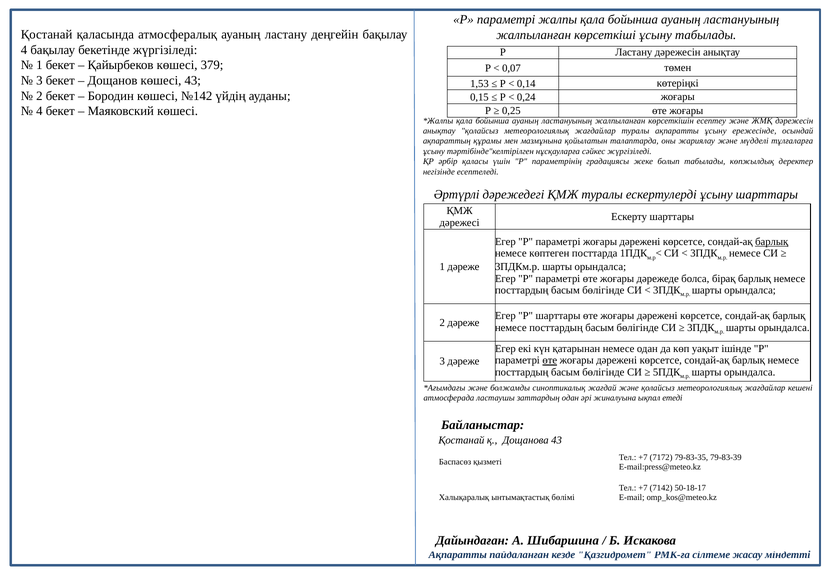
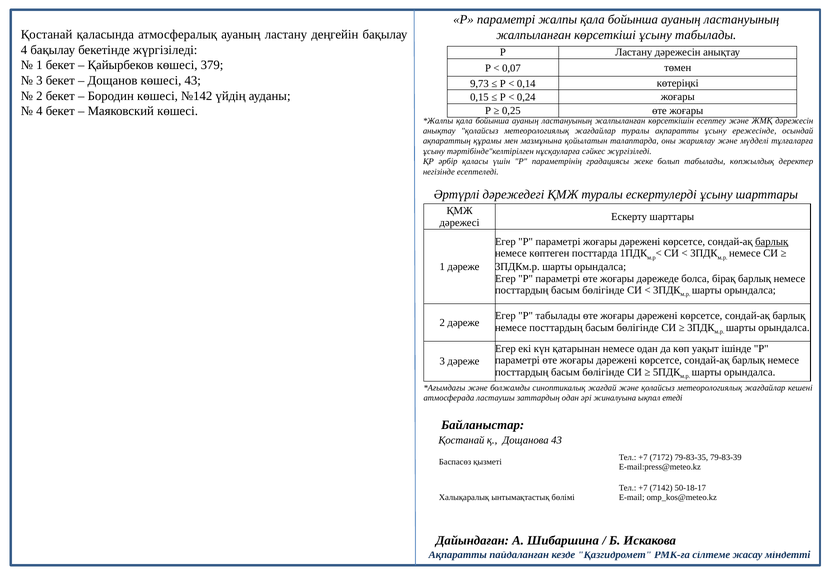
1,53: 1,53 -> 9,73
Р шарттары: шарттары -> табылады
өте at (550, 361) underline: present -> none
